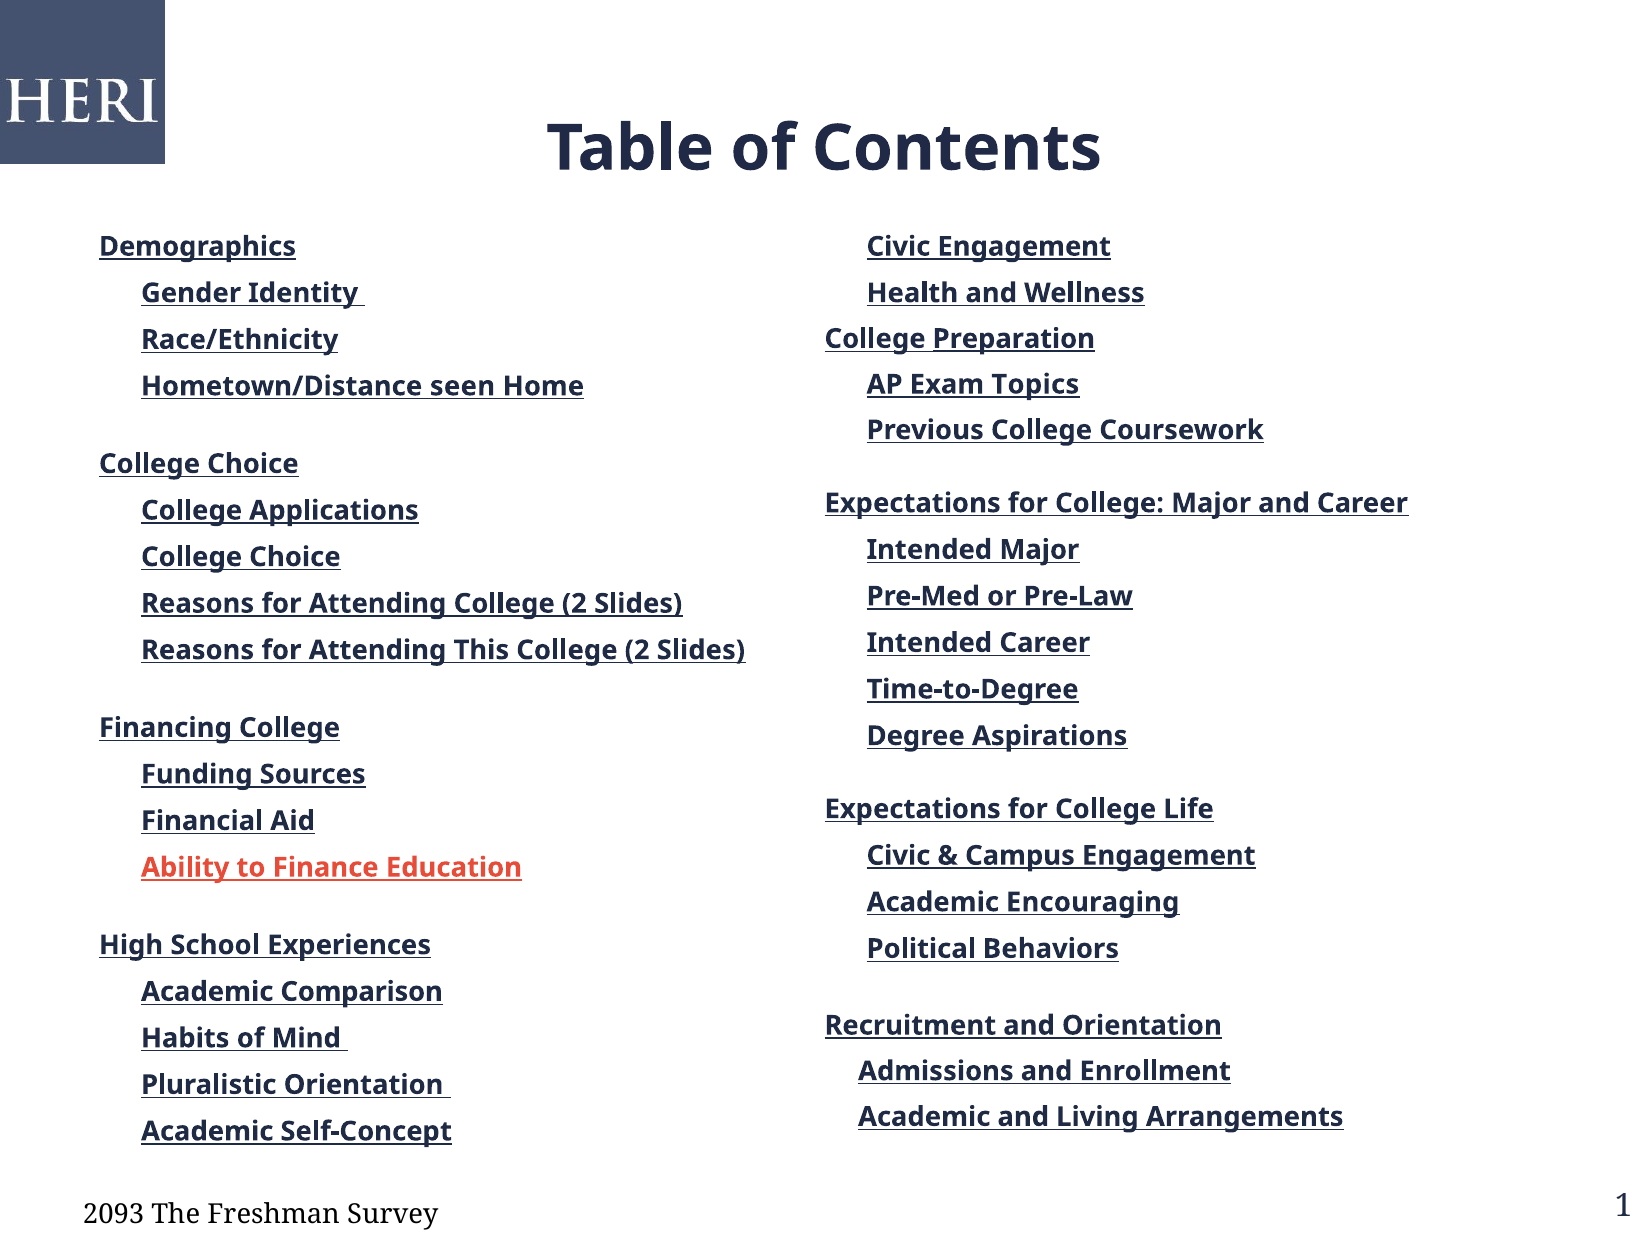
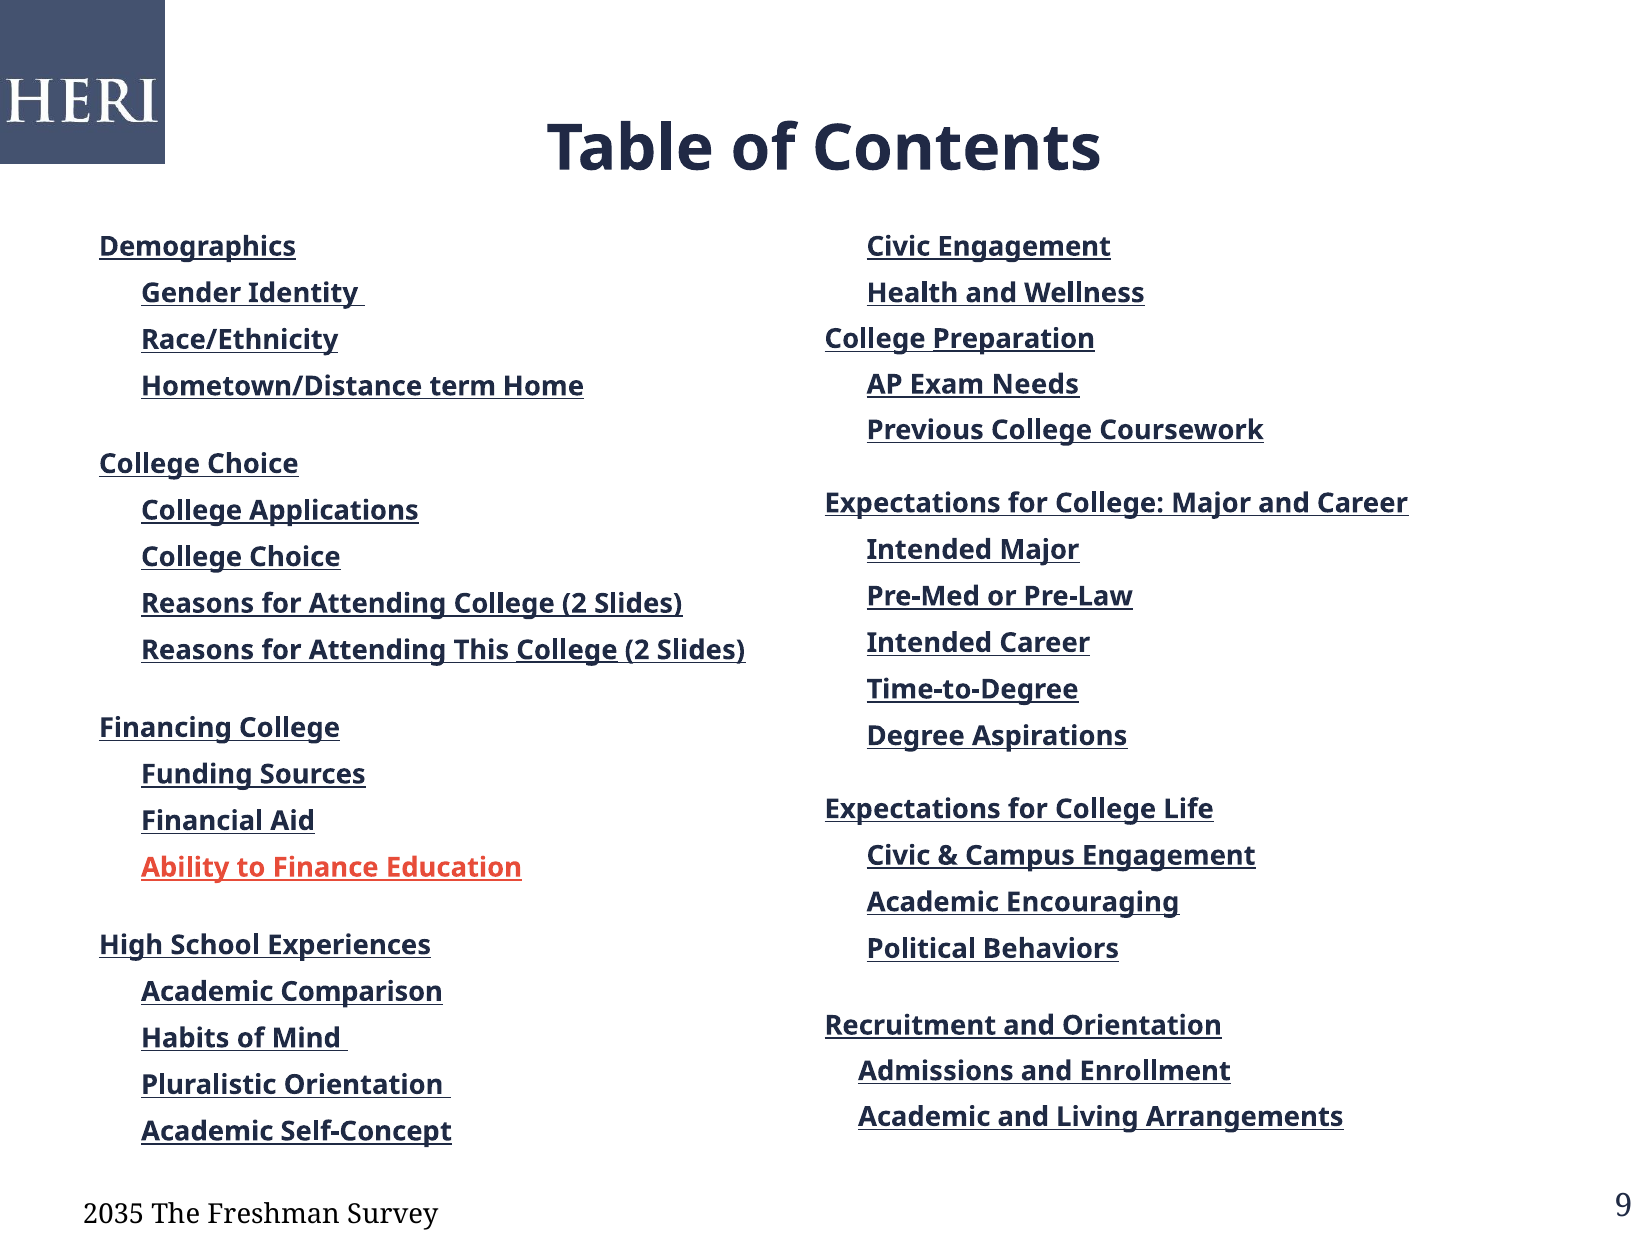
Topics: Topics -> Needs
seen: seen -> term
College at (567, 650) underline: none -> present
2093: 2093 -> 2035
1: 1 -> 9
